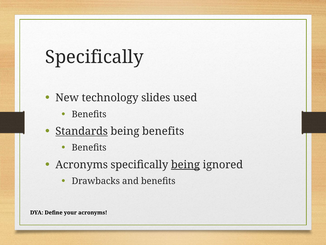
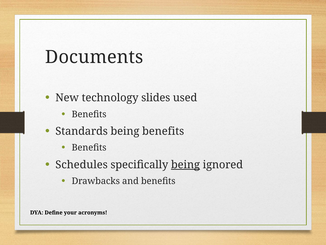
Specifically at (94, 57): Specifically -> Documents
Standards underline: present -> none
Acronyms at (82, 164): Acronyms -> Schedules
